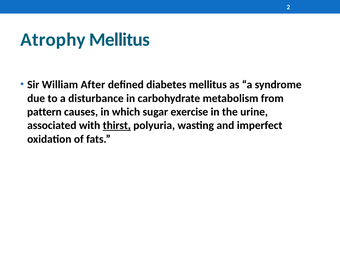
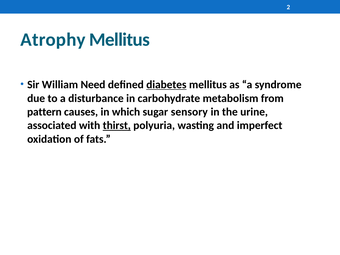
After: After -> Need
diabetes underline: none -> present
exercise: exercise -> sensory
